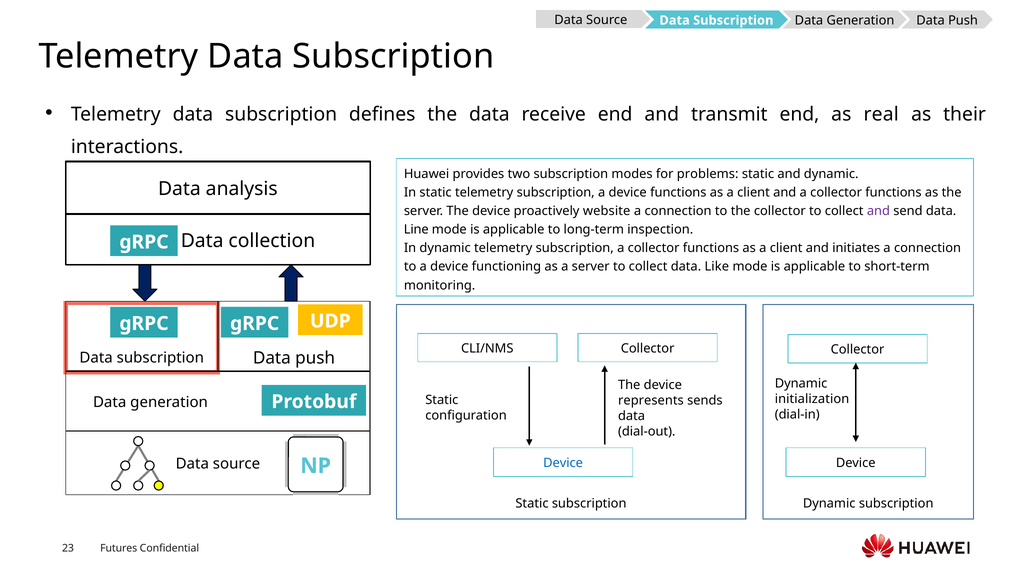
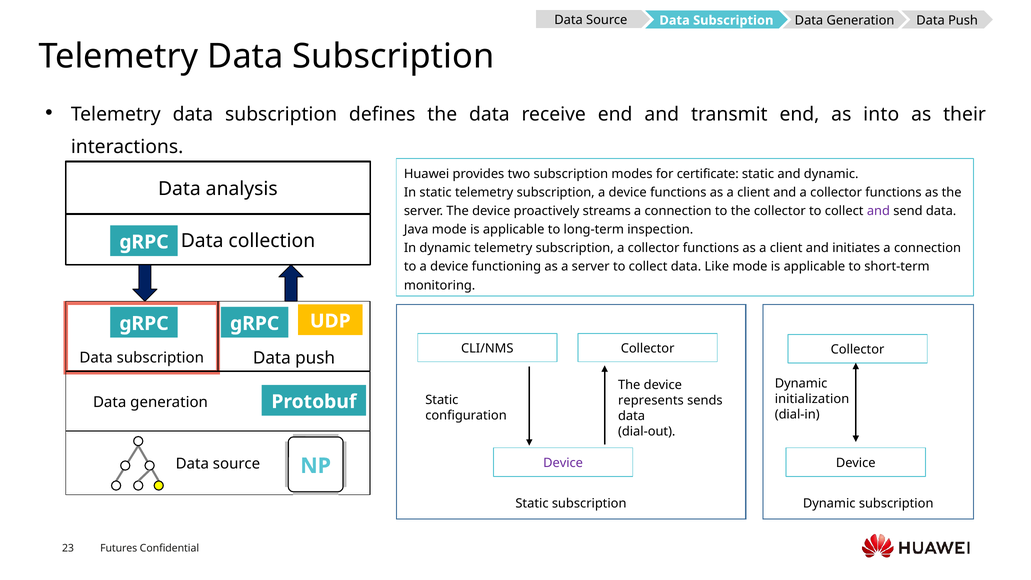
real: real -> into
problems: problems -> certificate
website: website -> streams
Line: Line -> Java
Device at (563, 463) colour: blue -> purple
